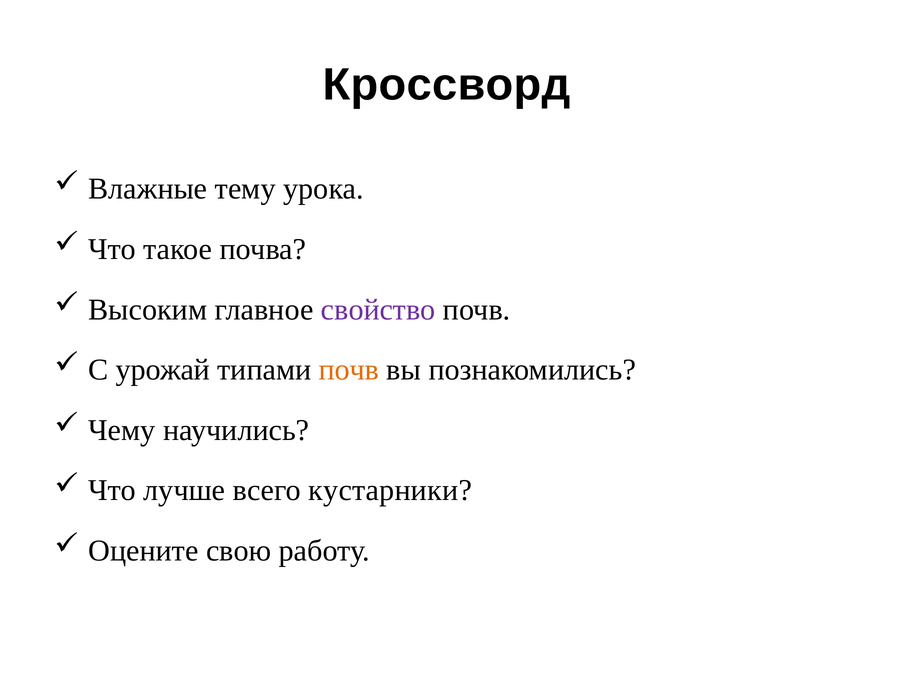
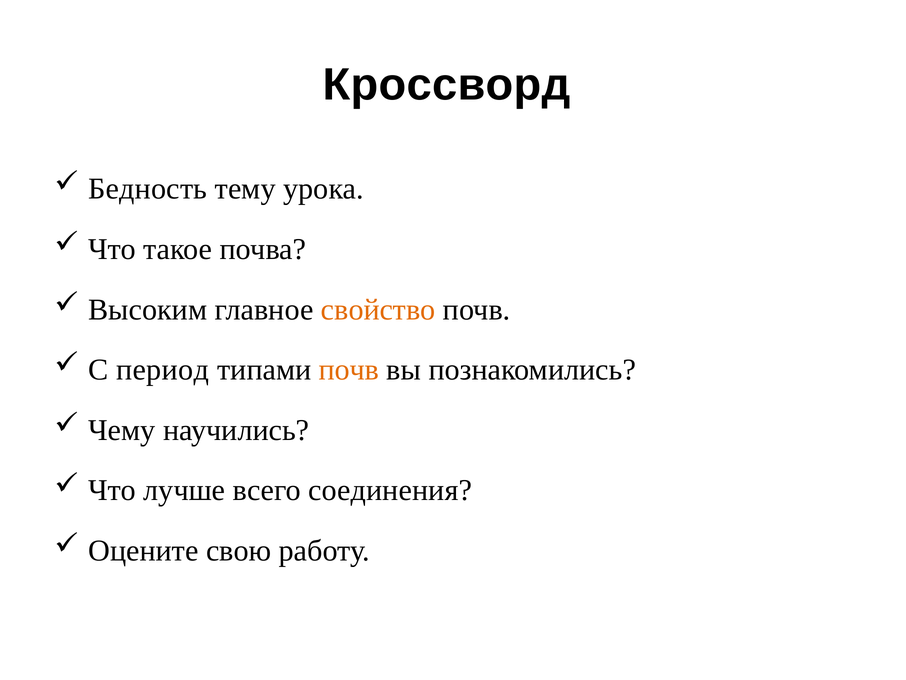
Влажные: Влажные -> Бедность
свойство colour: purple -> orange
урожай: урожай -> период
кустарники: кустарники -> соединения
